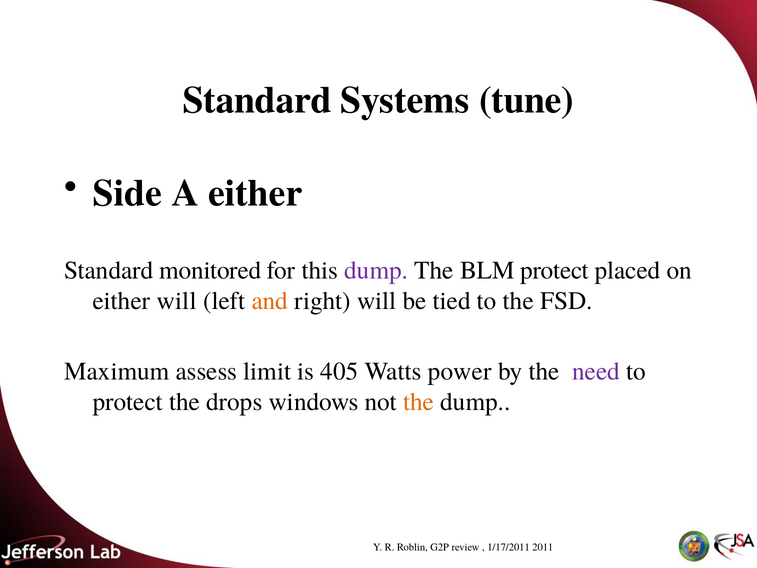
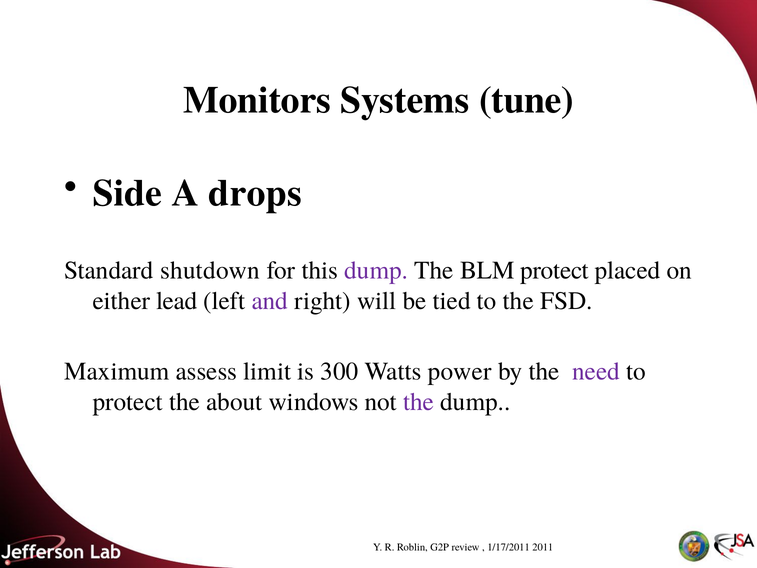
Standard at (257, 100): Standard -> Monitors
A either: either -> drops
monitored: monitored -> shutdown
either will: will -> lead
and colour: orange -> purple
405: 405 -> 300
drops: drops -> about
the at (419, 402) colour: orange -> purple
